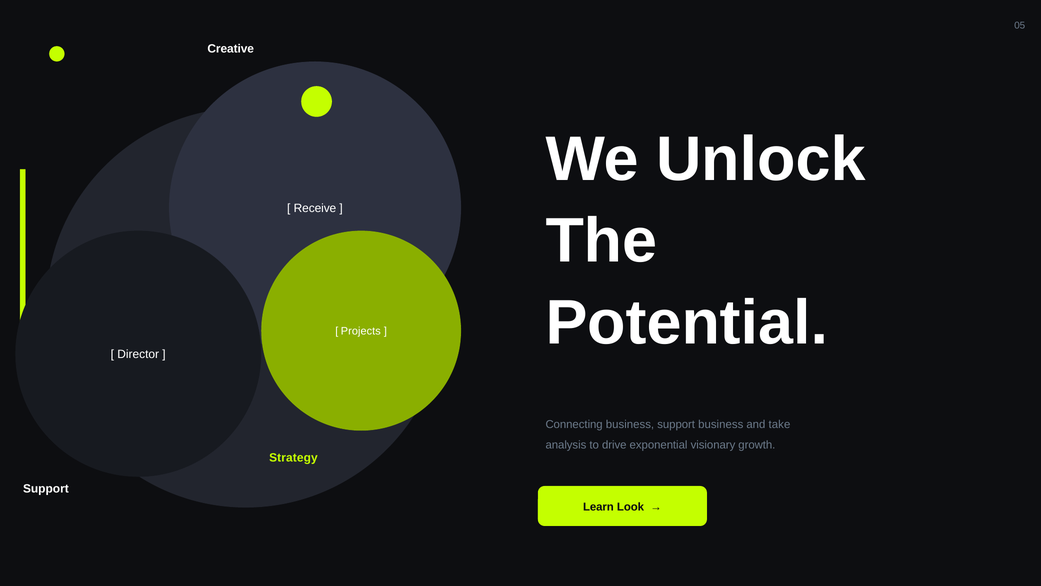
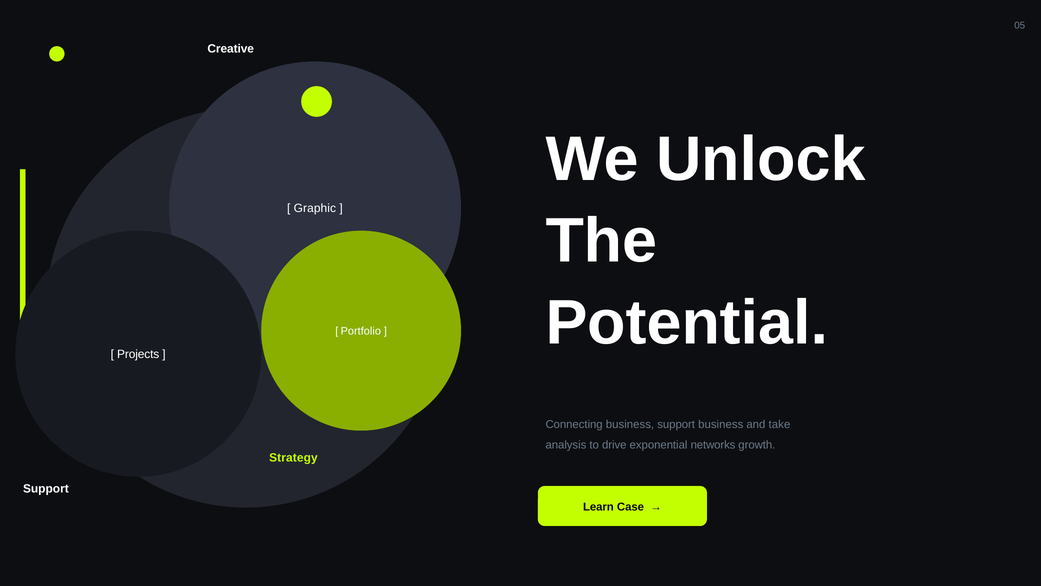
Receive: Receive -> Graphic
Projects: Projects -> Portfolio
Director: Director -> Projects
visionary: visionary -> networks
Look: Look -> Case
